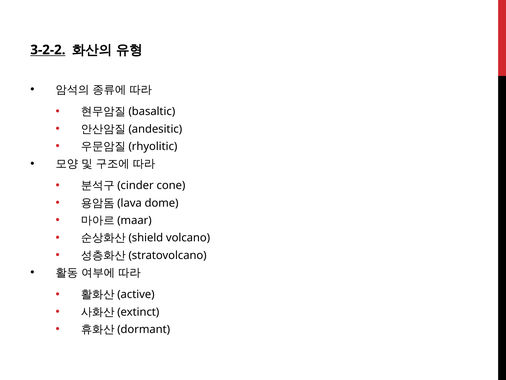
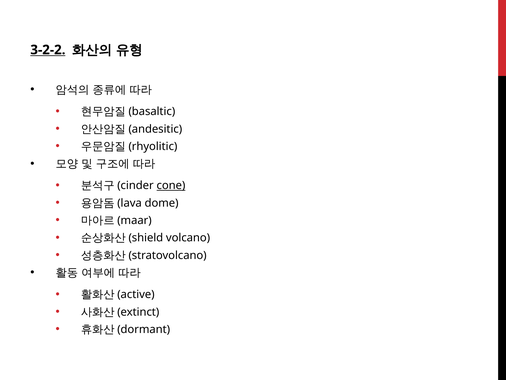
cone underline: none -> present
